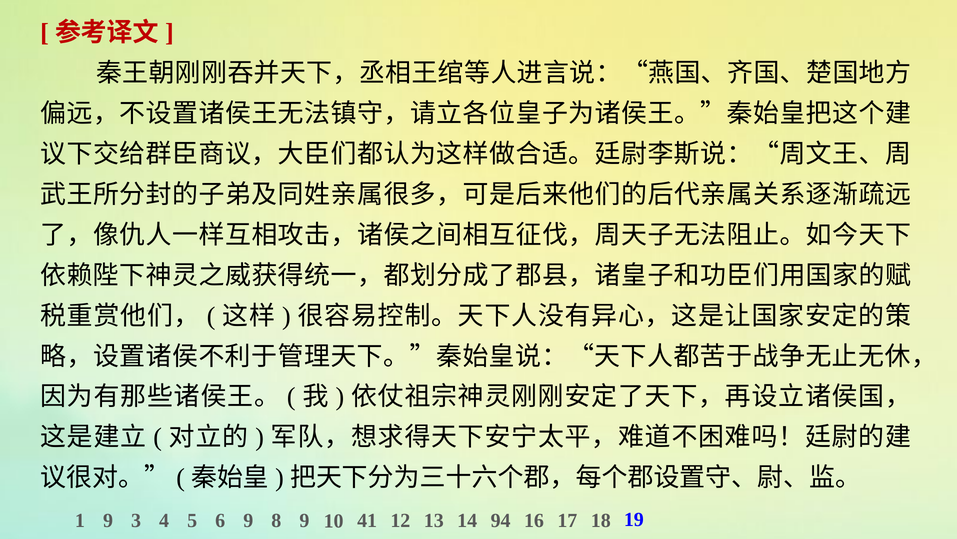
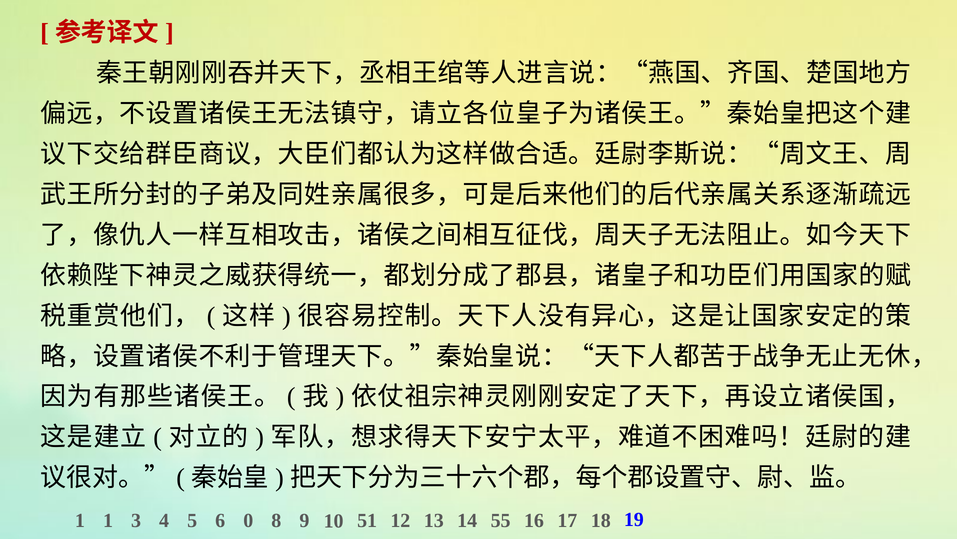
1 9: 9 -> 1
6 9: 9 -> 0
41: 41 -> 51
94: 94 -> 55
